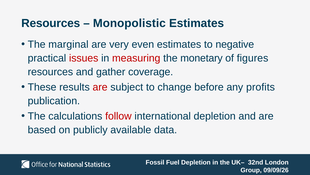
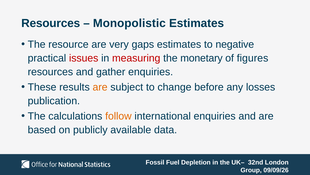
marginal: marginal -> resource
even: even -> gaps
gather coverage: coverage -> enquiries
are at (100, 87) colour: red -> orange
profits: profits -> losses
follow colour: red -> orange
international depletion: depletion -> enquiries
